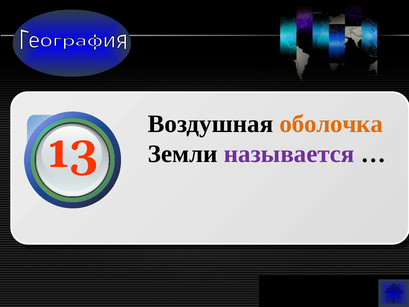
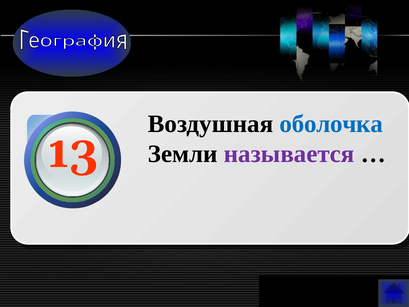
оболочка colour: orange -> blue
